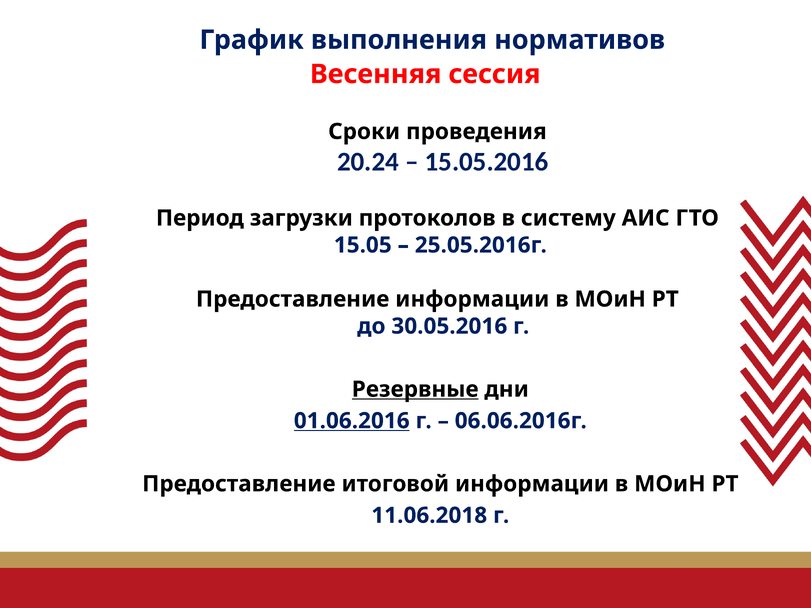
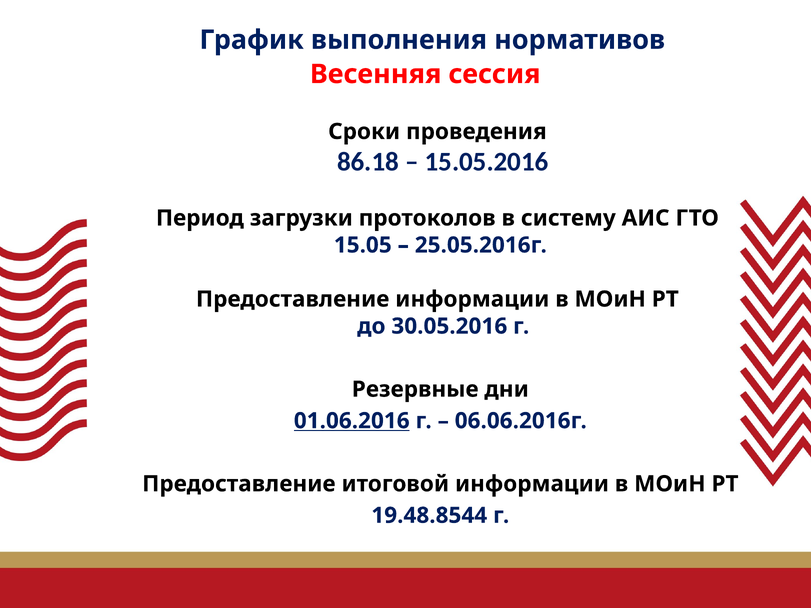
20.24: 20.24 -> 86.18
Резервные underline: present -> none
11.06.2018: 11.06.2018 -> 19.48.8544
